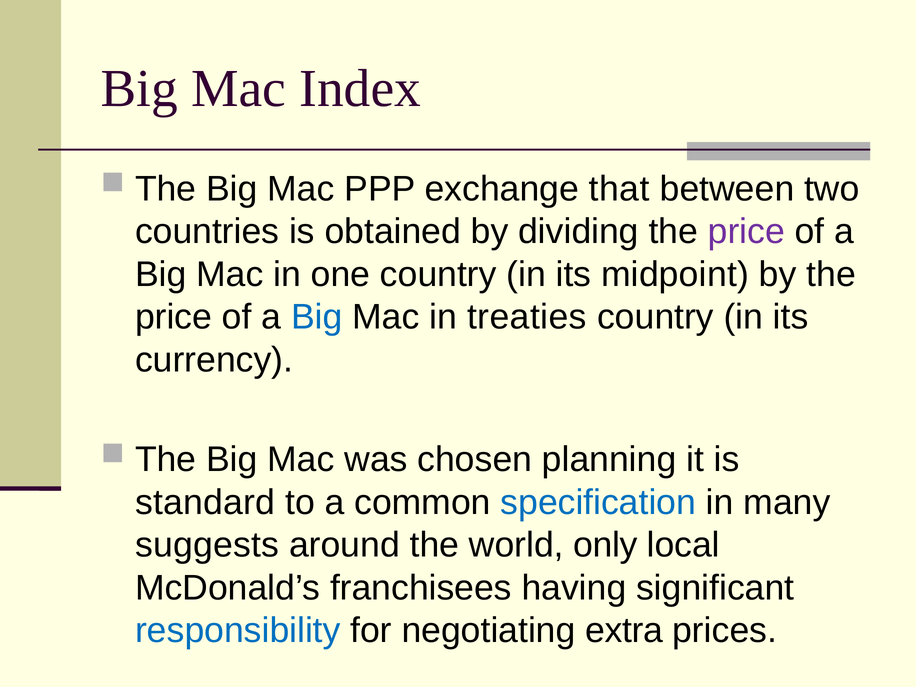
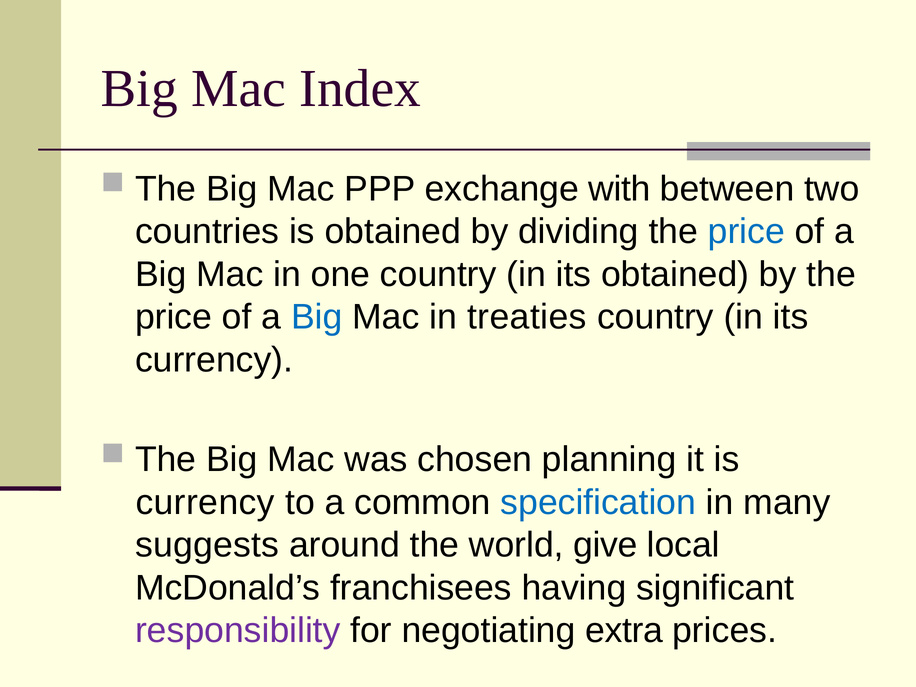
that: that -> with
price at (746, 232) colour: purple -> blue
its midpoint: midpoint -> obtained
standard at (205, 502): standard -> currency
only: only -> give
responsibility colour: blue -> purple
